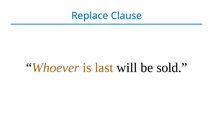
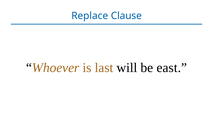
sold: sold -> east
